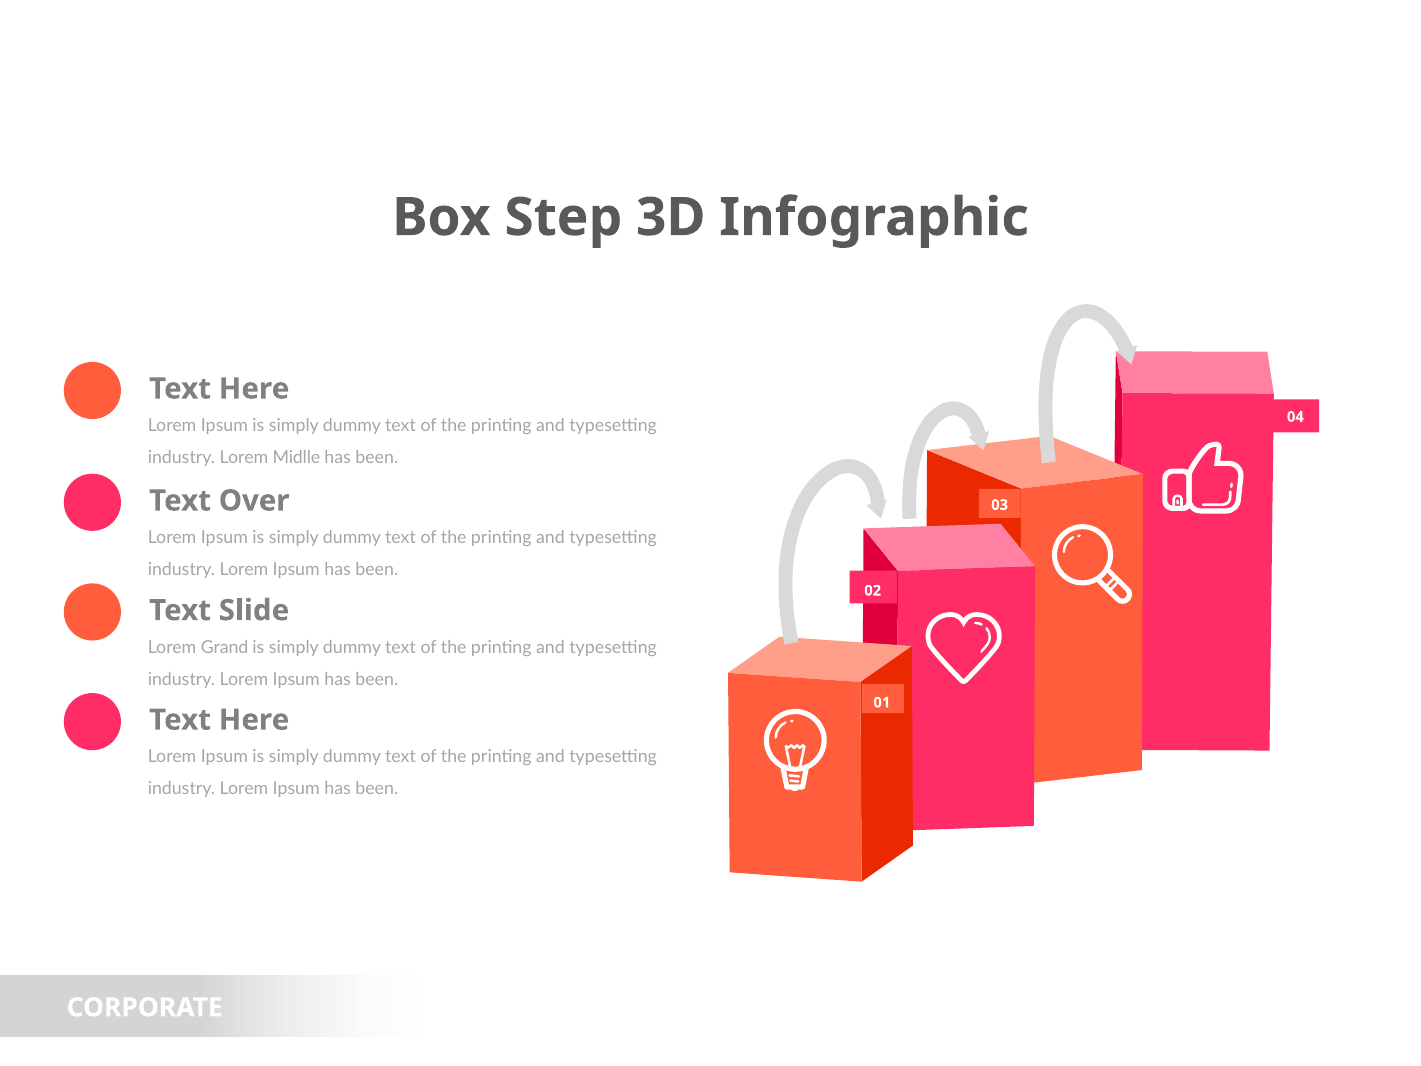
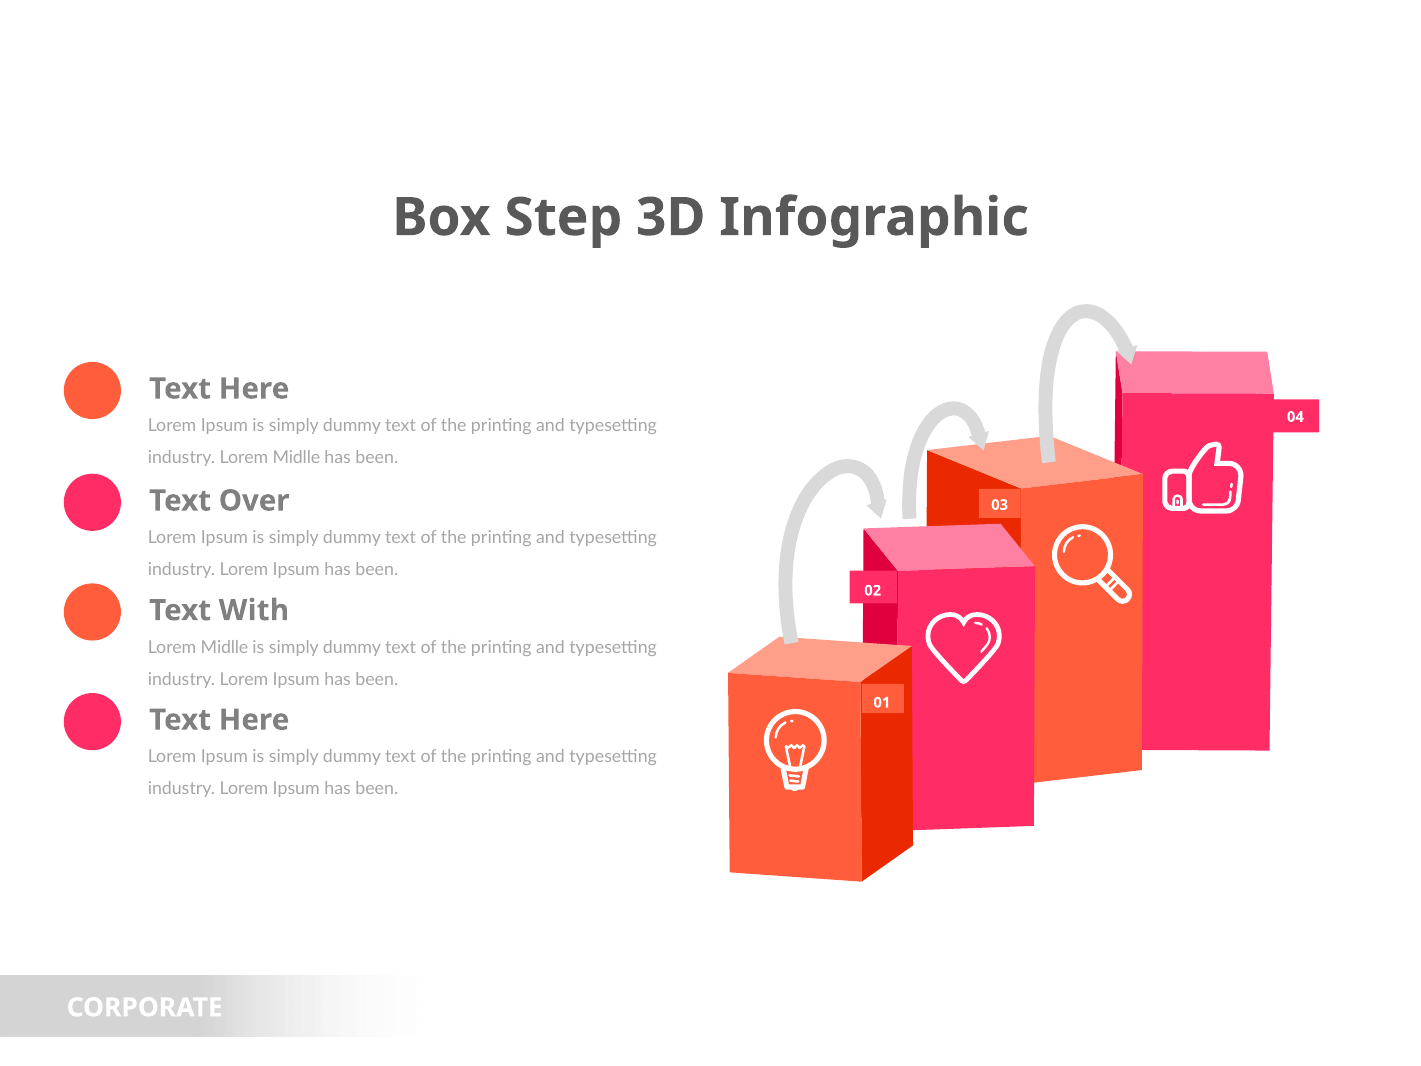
Slide: Slide -> With
Grand at (225, 647): Grand -> Midlle
